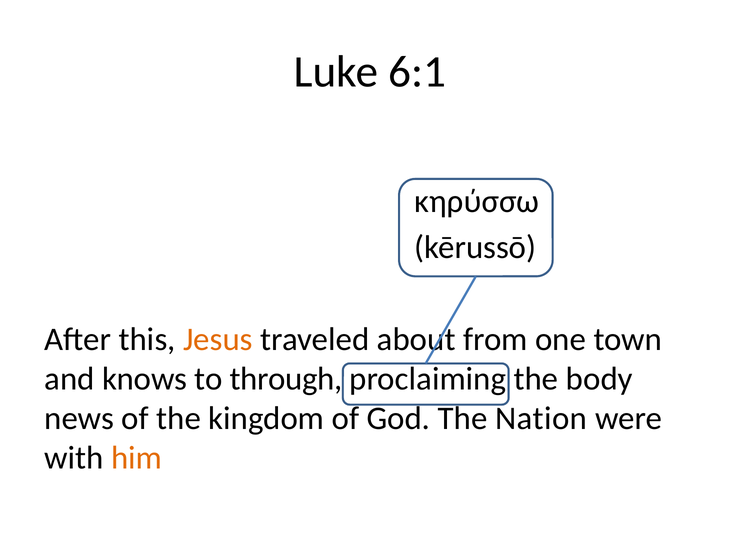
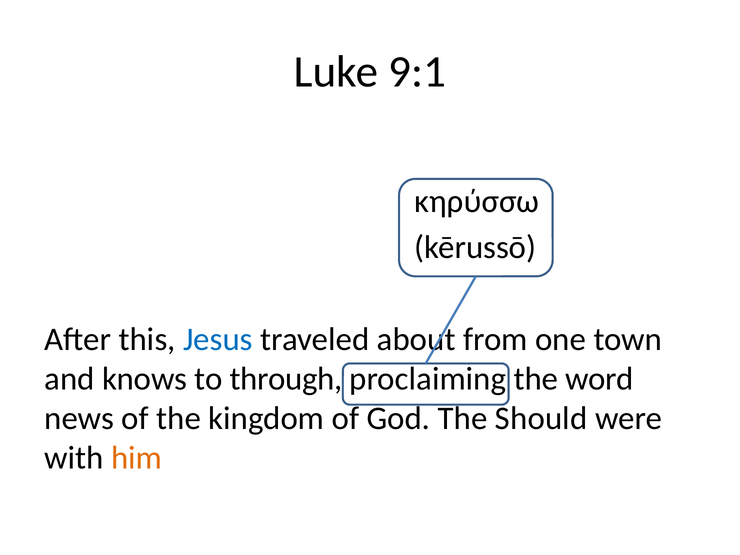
6:1: 6:1 -> 9:1
Jesus colour: orange -> blue
body: body -> word
Nation: Nation -> Should
